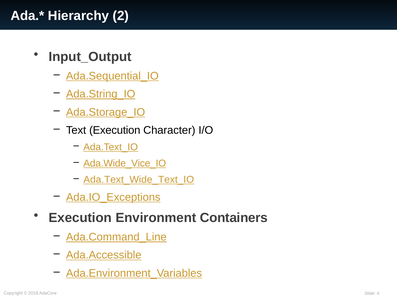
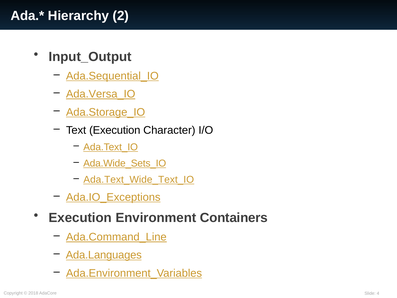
Ada.String_IO: Ada.String_IO -> Ada.Versa_IO
Ada.Wide_Vice_IO: Ada.Wide_Vice_IO -> Ada.Wide_Sets_IO
Ada.Accessible: Ada.Accessible -> Ada.Languages
